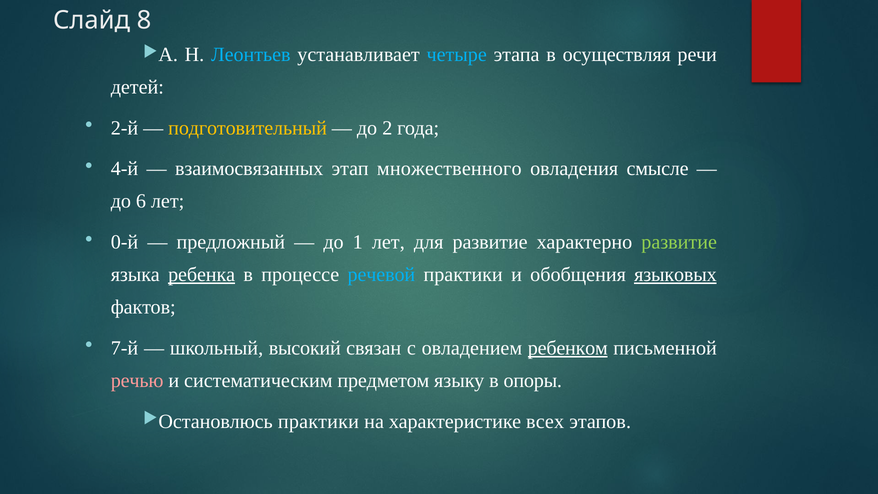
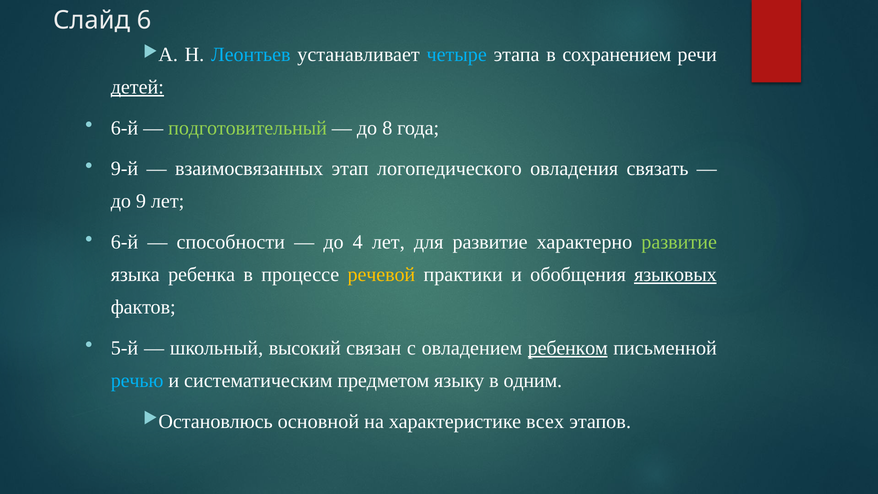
8: 8 -> 6
осуществляя: осуществляя -> сохранением
детей underline: none -> present
2-й at (124, 128): 2-й -> 6-й
подготовительный colour: yellow -> light green
2: 2 -> 8
4-й: 4-й -> 9-й
множественного: множественного -> логопедического
смысле: смысле -> связать
6: 6 -> 9
0-й at (124, 242): 0-й -> 6-й
предложный: предложный -> способности
1: 1 -> 4
ребенка underline: present -> none
речевой colour: light blue -> yellow
7-й: 7-й -> 5-й
речью colour: pink -> light blue
опоры: опоры -> одним
практики at (318, 421): практики -> основной
